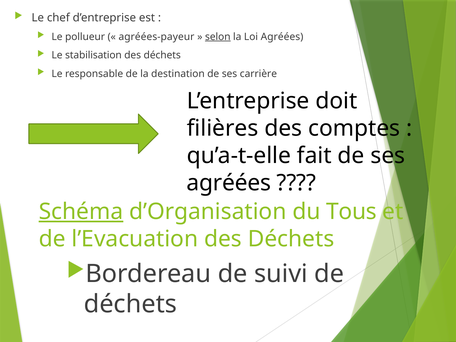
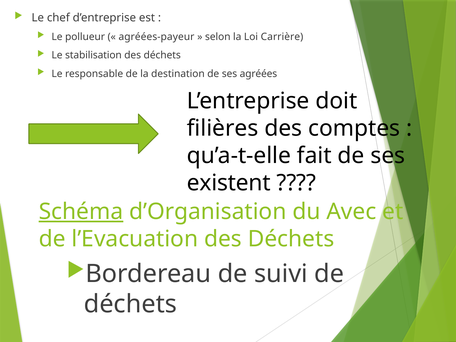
selon underline: present -> none
Loi Agréées: Agréées -> Carrière
carrière: carrière -> agréées
agréées at (229, 183): agréées -> existent
Tous: Tous -> Avec
